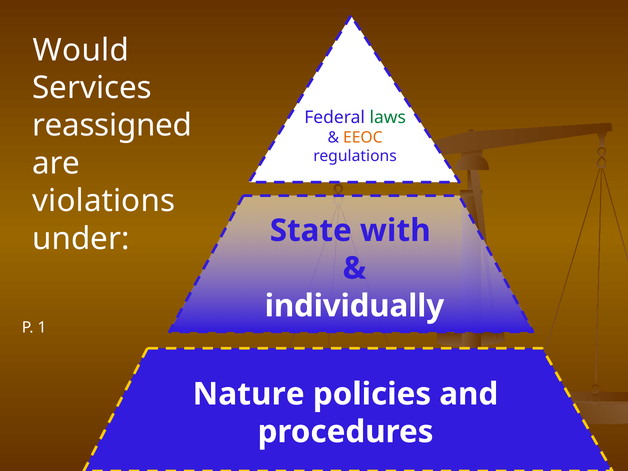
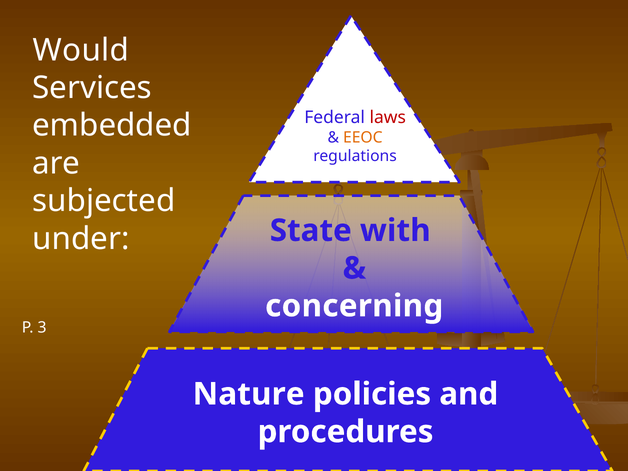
laws colour: green -> red
reassigned: reassigned -> embedded
violations: violations -> subjected
individually: individually -> concerning
1: 1 -> 3
